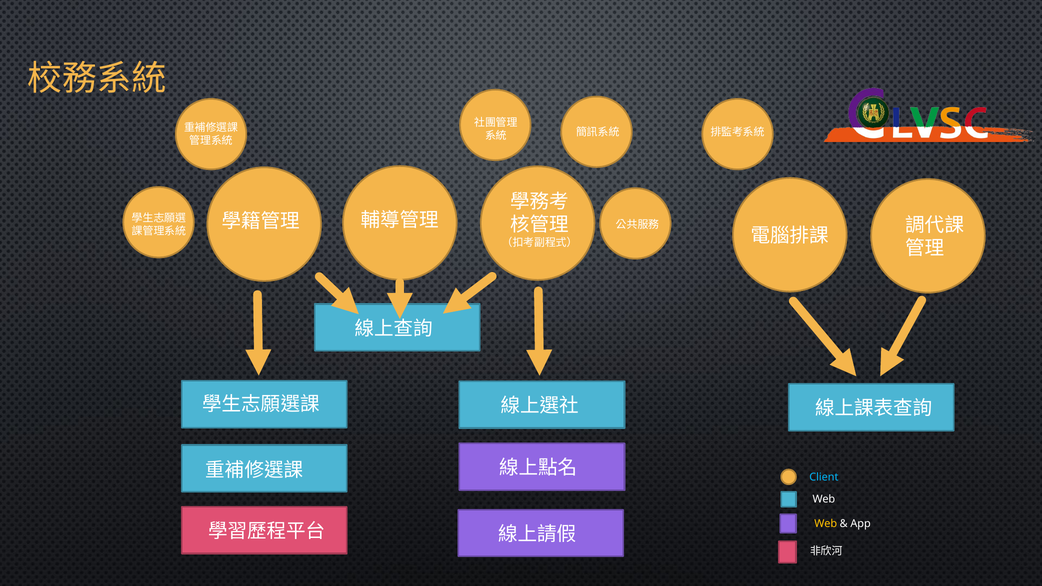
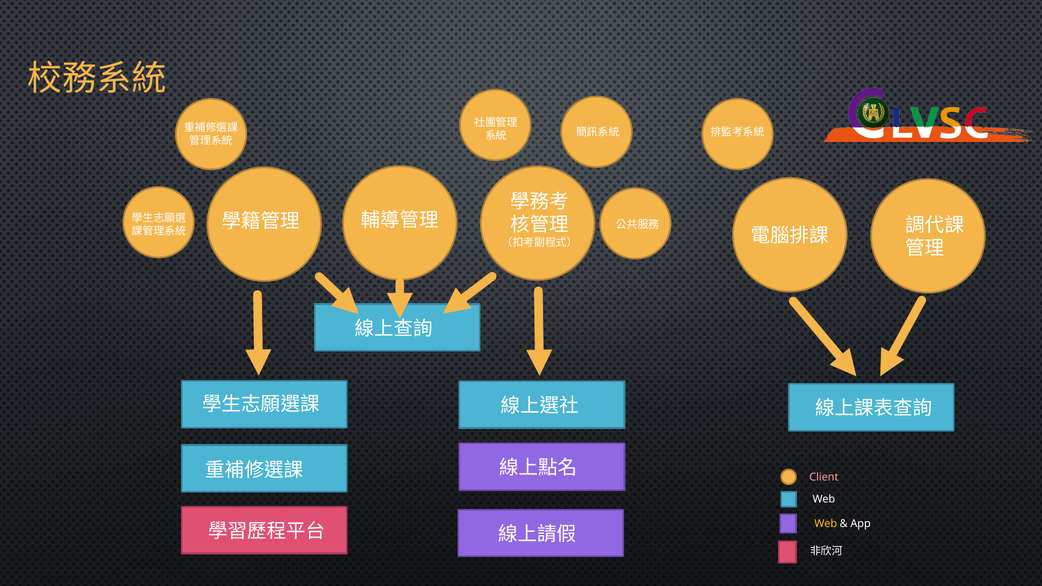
Client colour: light blue -> pink
